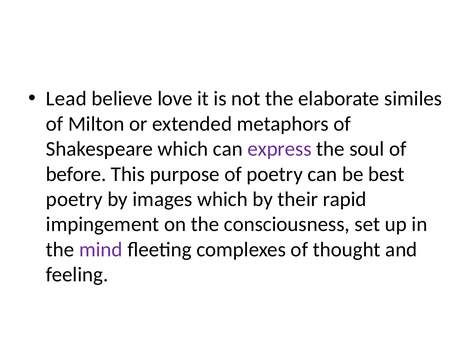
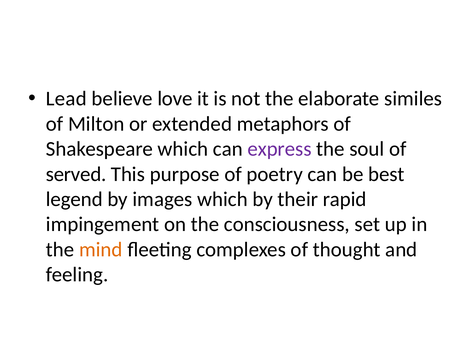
before: before -> served
poetry at (74, 199): poetry -> legend
mind colour: purple -> orange
